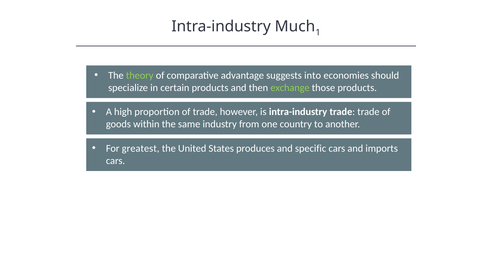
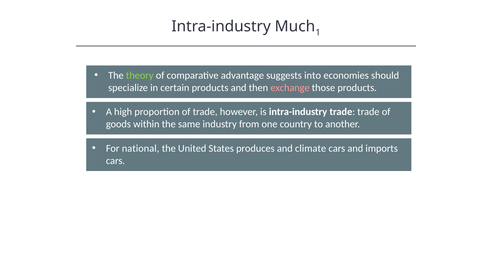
exchange colour: light green -> pink
greatest: greatest -> national
specific: specific -> climate
